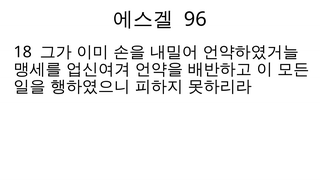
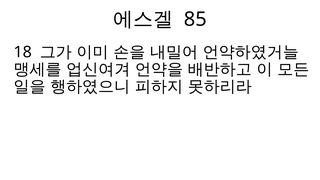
96: 96 -> 85
